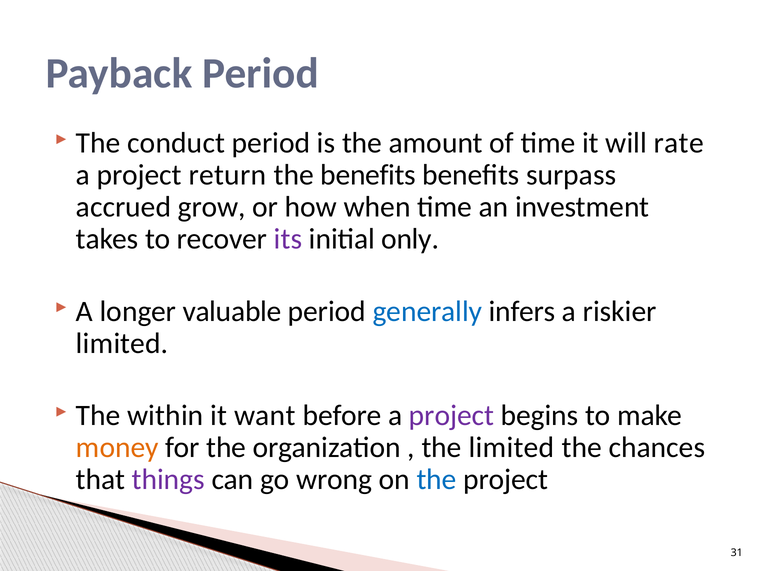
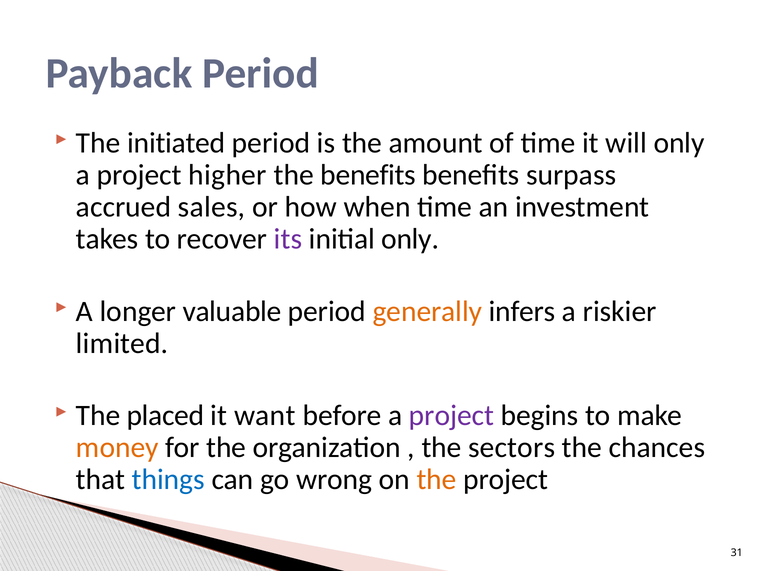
conduct: conduct -> initiated
will rate: rate -> only
return: return -> higher
grow: grow -> sales
generally colour: blue -> orange
within: within -> placed
the limited: limited -> sectors
things colour: purple -> blue
the at (437, 479) colour: blue -> orange
